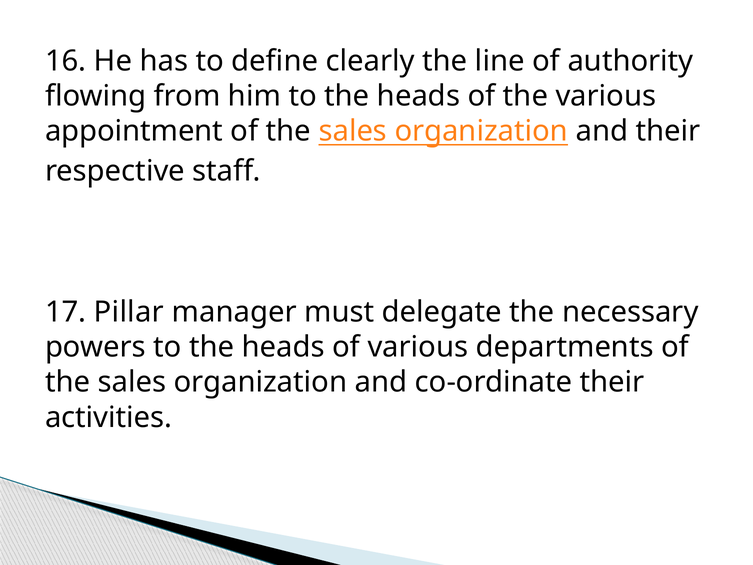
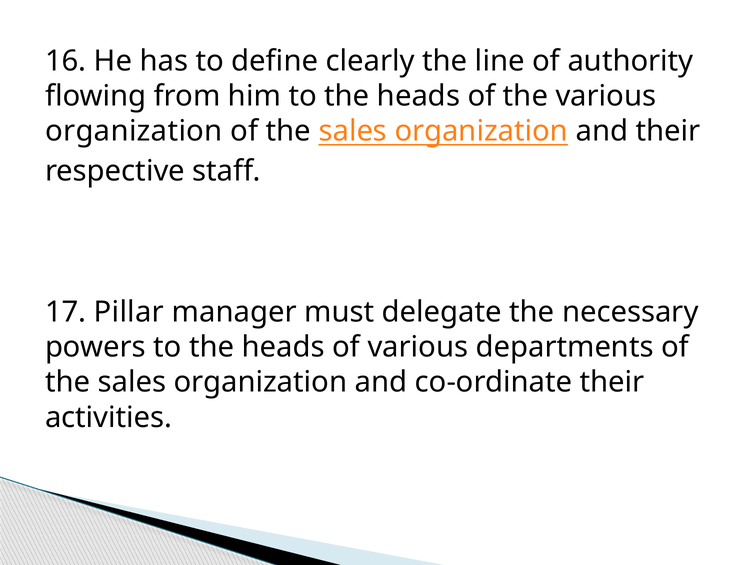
appointment at (134, 131): appointment -> organization
